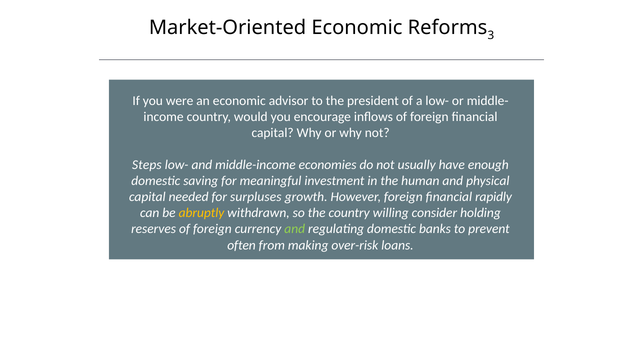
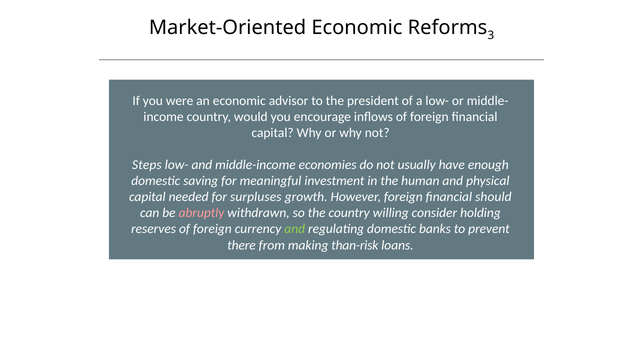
rapidly: rapidly -> should
abruptly colour: yellow -> pink
often: often -> there
over-risk: over-risk -> than-risk
